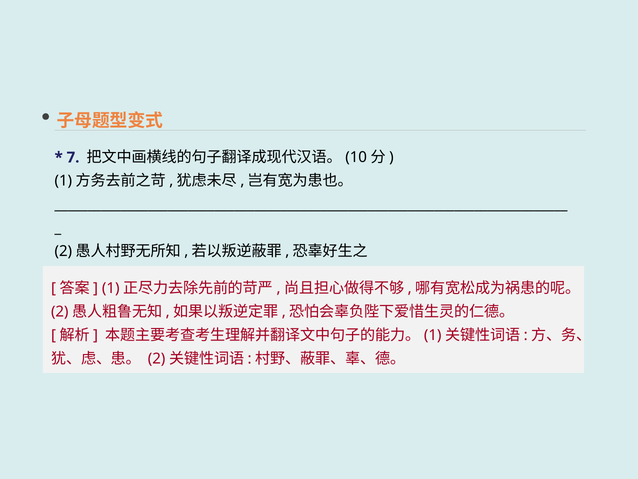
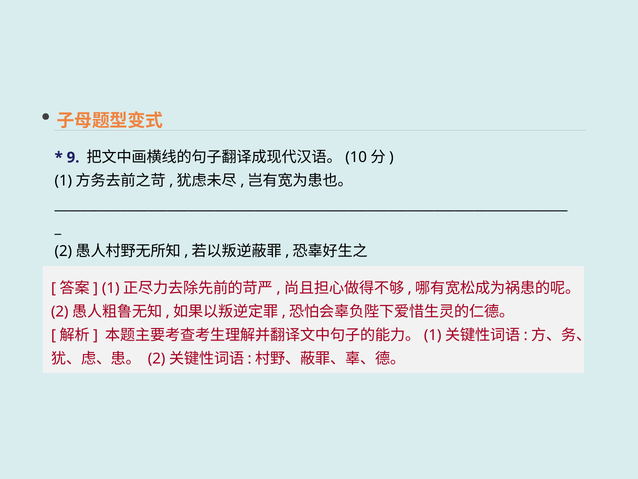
7: 7 -> 9
